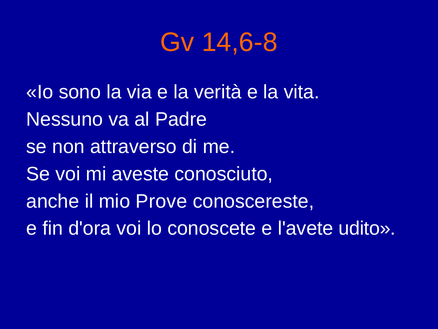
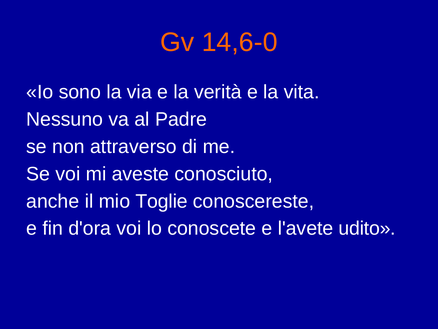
14,6-8: 14,6-8 -> 14,6-0
Prove: Prove -> Toglie
